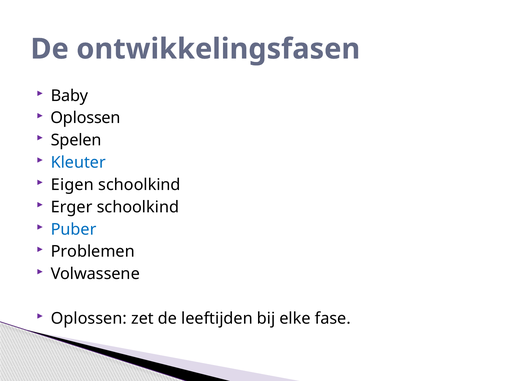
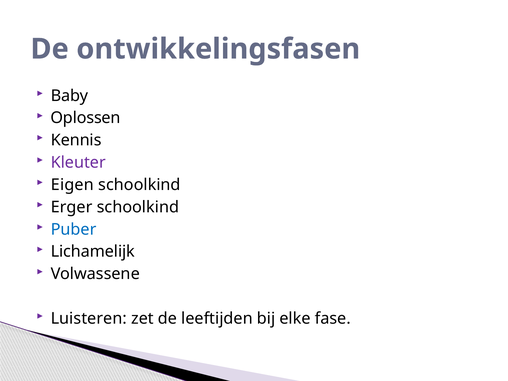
Spelen: Spelen -> Kennis
Kleuter colour: blue -> purple
Problemen: Problemen -> Lichamelijk
Oplossen at (89, 318): Oplossen -> Luisteren
